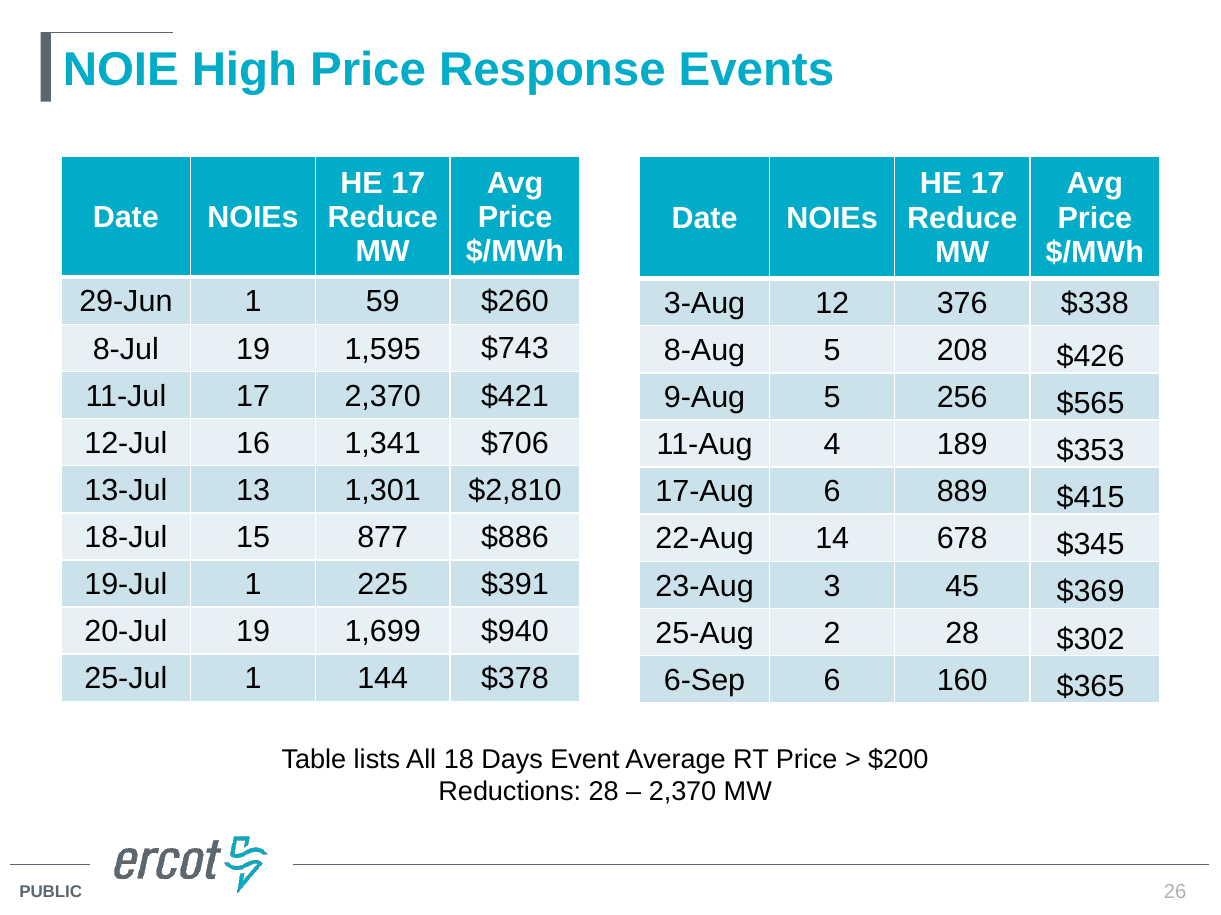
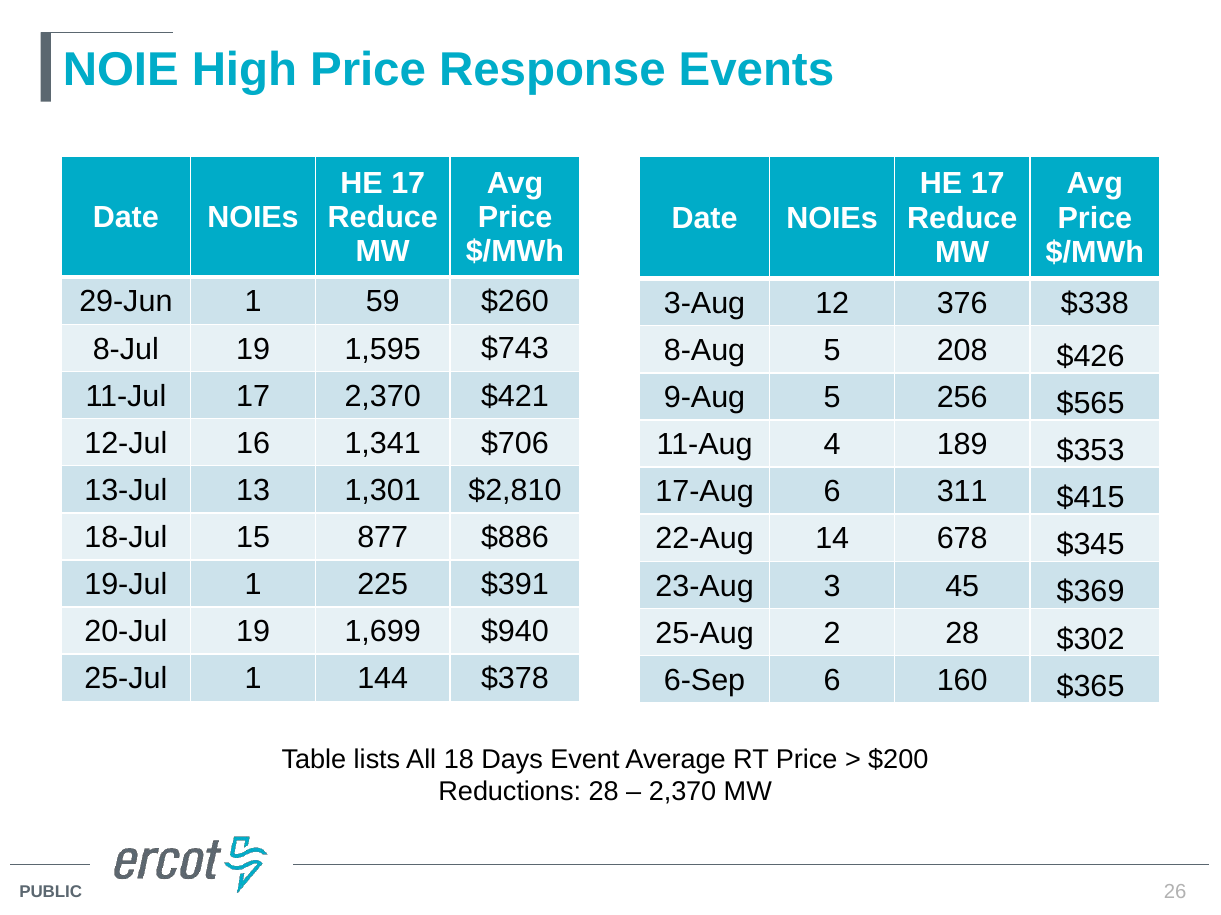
889: 889 -> 311
